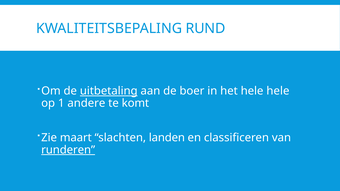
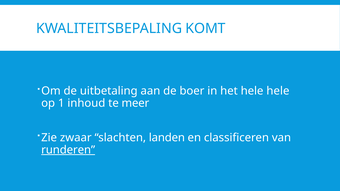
RUND: RUND -> KOMT
uitbetaling underline: present -> none
andere: andere -> inhoud
komt: komt -> meer
maart: maart -> zwaar
